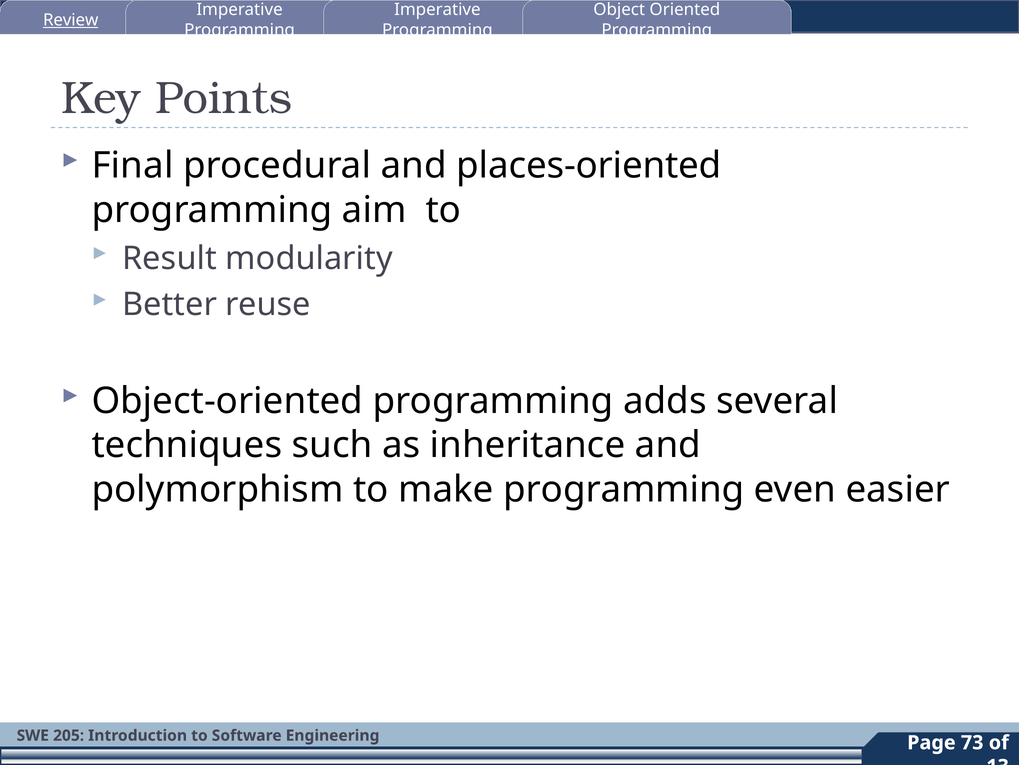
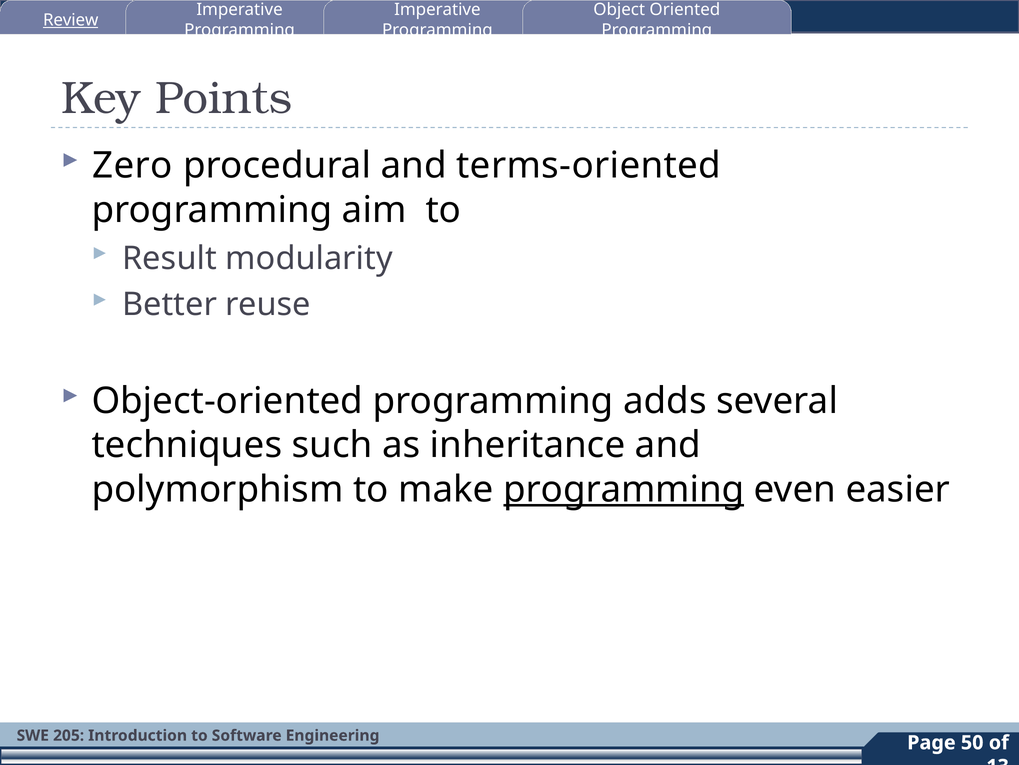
Final: Final -> Zero
places-oriented: places-oriented -> terms-oriented
programming at (624, 489) underline: none -> present
73: 73 -> 50
